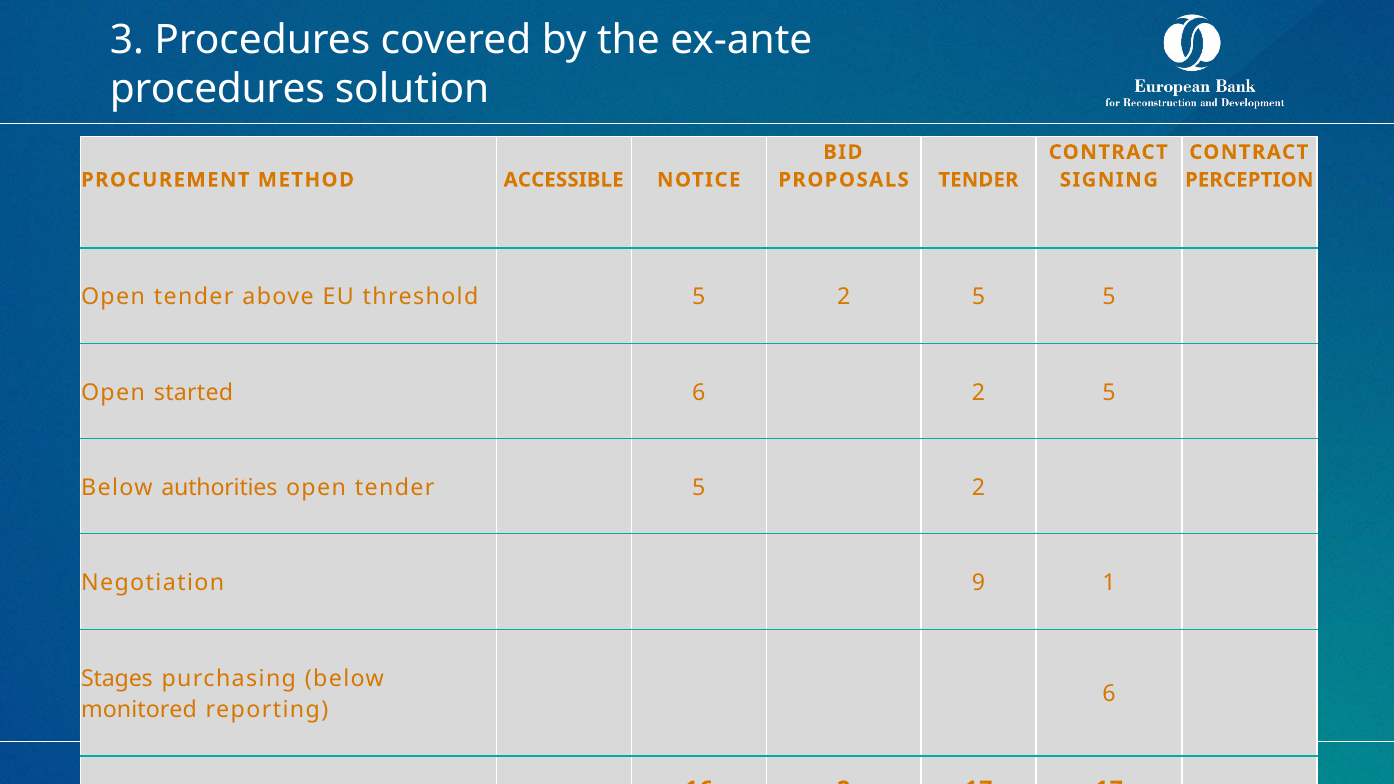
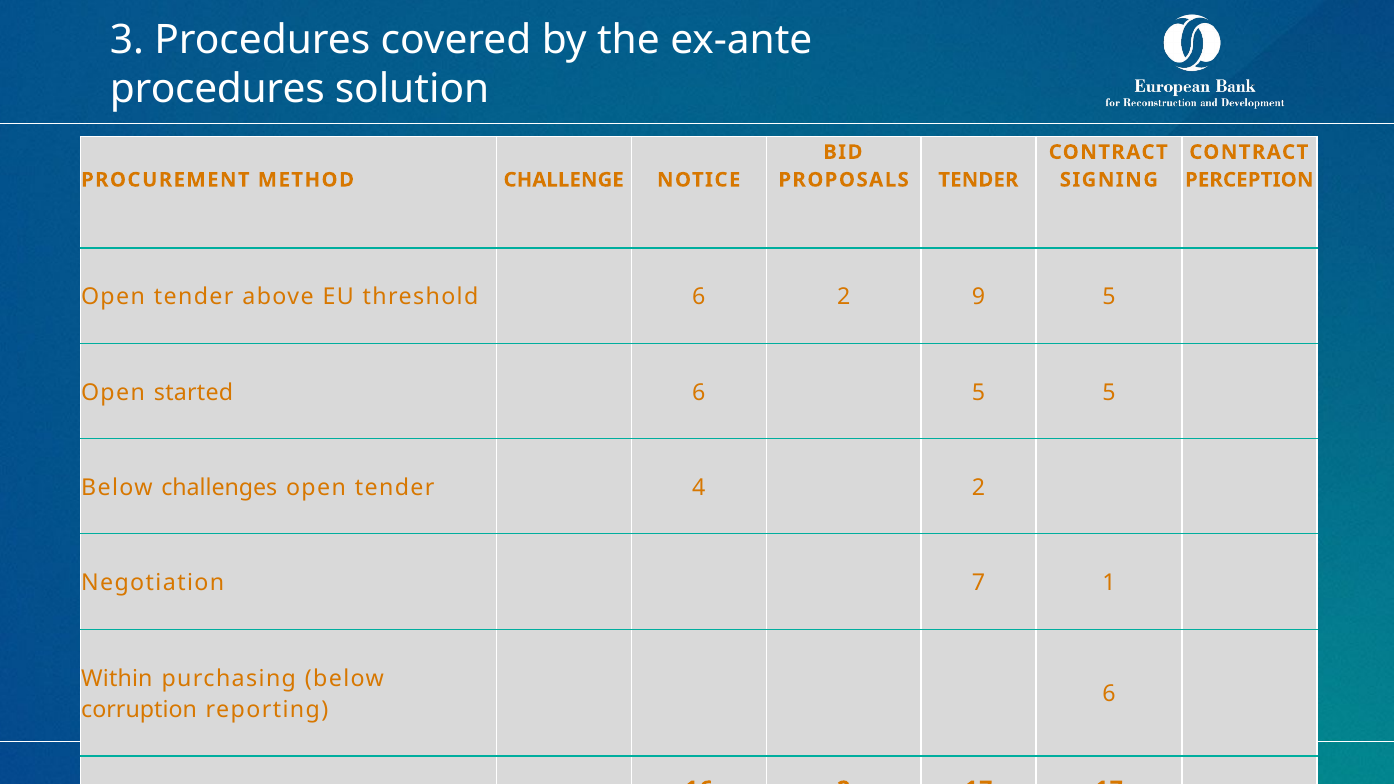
ACCESSIBLE: ACCESSIBLE -> CHALLENGE
threshold 5: 5 -> 6
5 at (979, 297): 5 -> 9
6 2: 2 -> 5
authorities: authorities -> challenges
tender 5: 5 -> 4
9: 9 -> 7
Stages: Stages -> Within
monitored: monitored -> corruption
